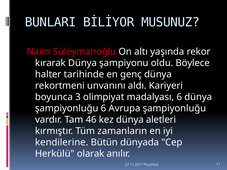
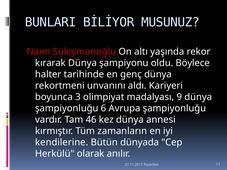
madalyası 6: 6 -> 9
aletleri: aletleri -> annesi
